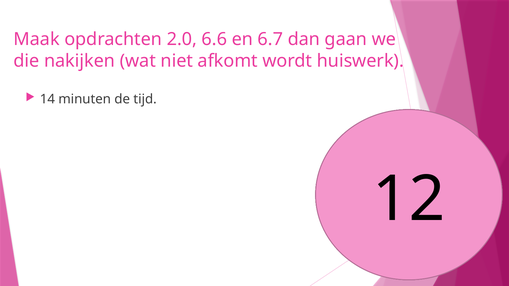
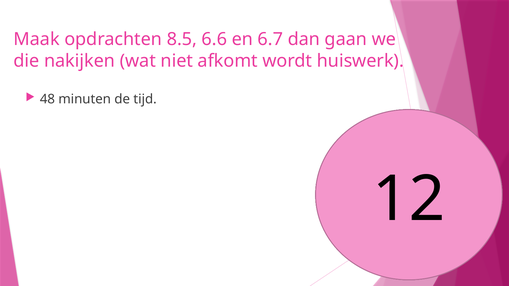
2.0: 2.0 -> 8.5
14: 14 -> 48
